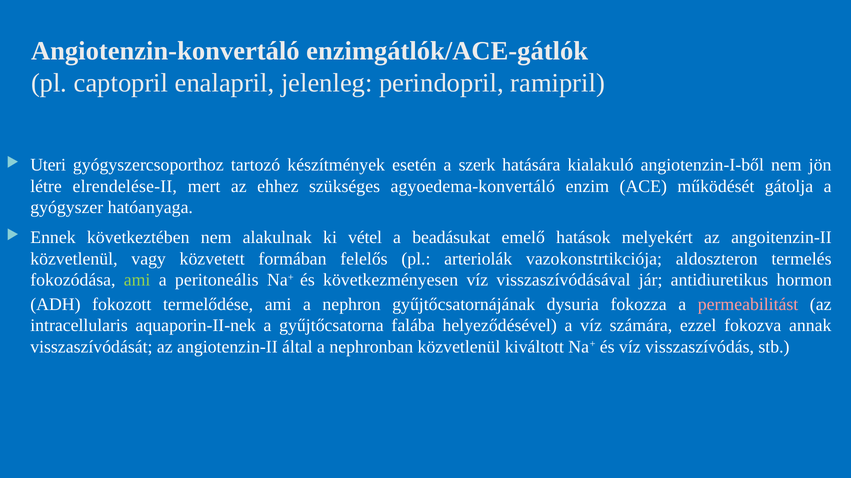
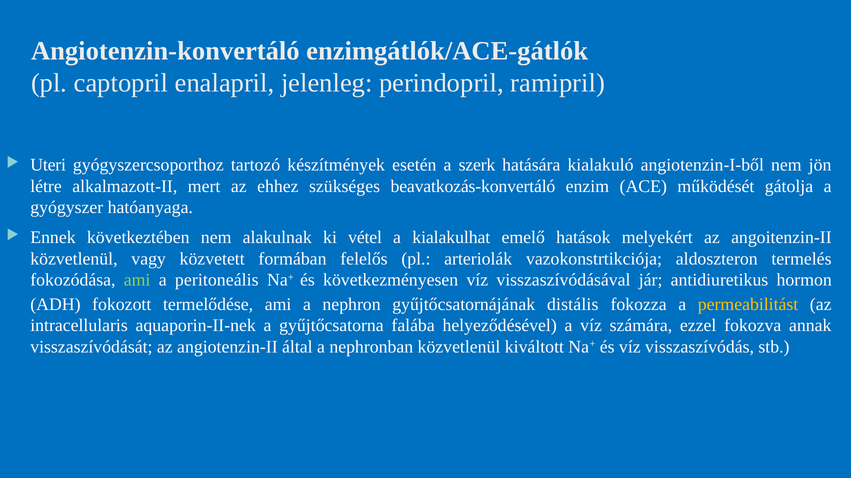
elrendelése-II: elrendelése-II -> alkalmazott-II
agyoedema-konvertáló: agyoedema-konvertáló -> beavatkozás-konvertáló
beadásukat: beadásukat -> kialakulhat
dysuria: dysuria -> distális
permeabilitást colour: pink -> yellow
